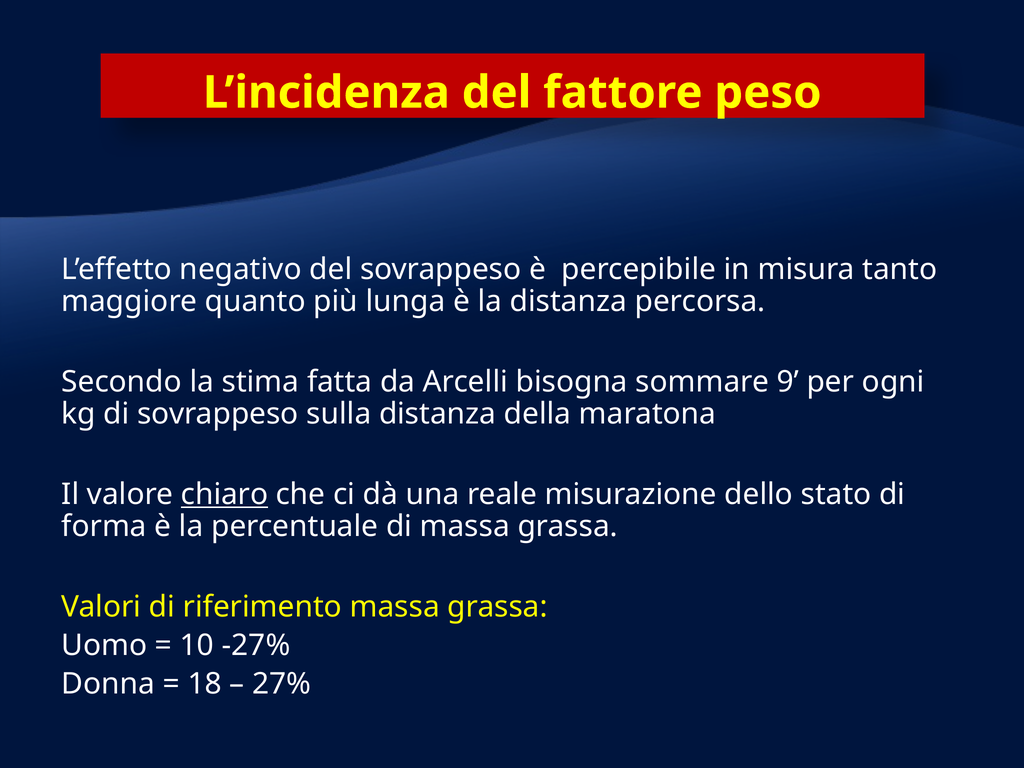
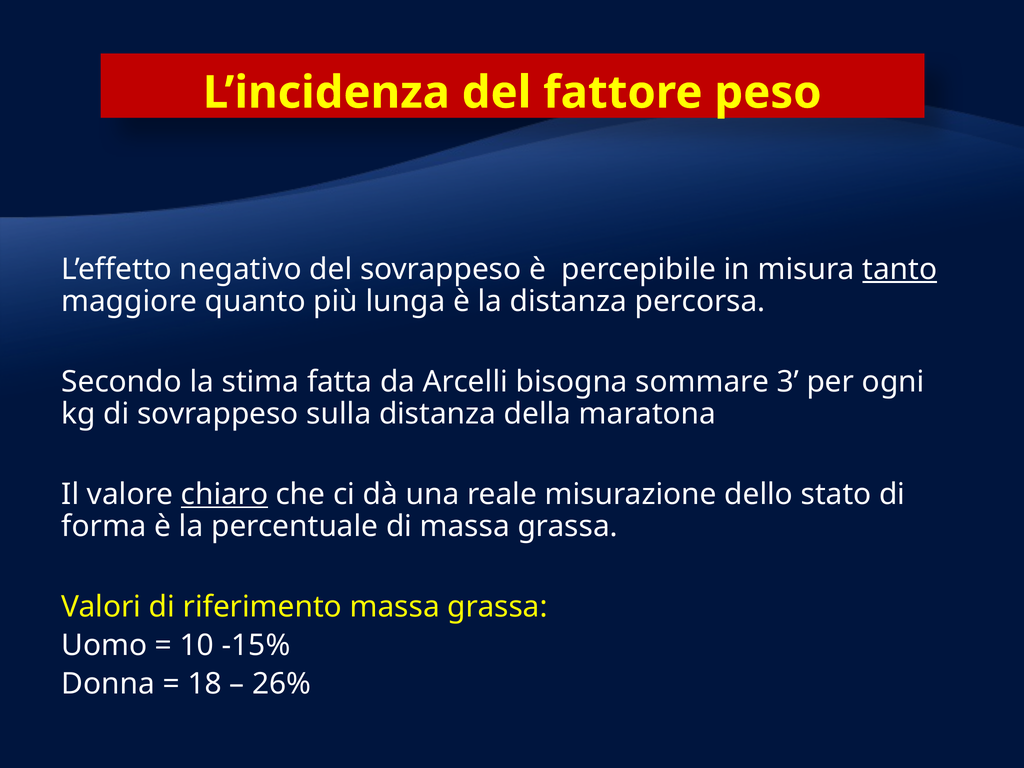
tanto underline: none -> present
9: 9 -> 3
-27%: -27% -> -15%
27%: 27% -> 26%
